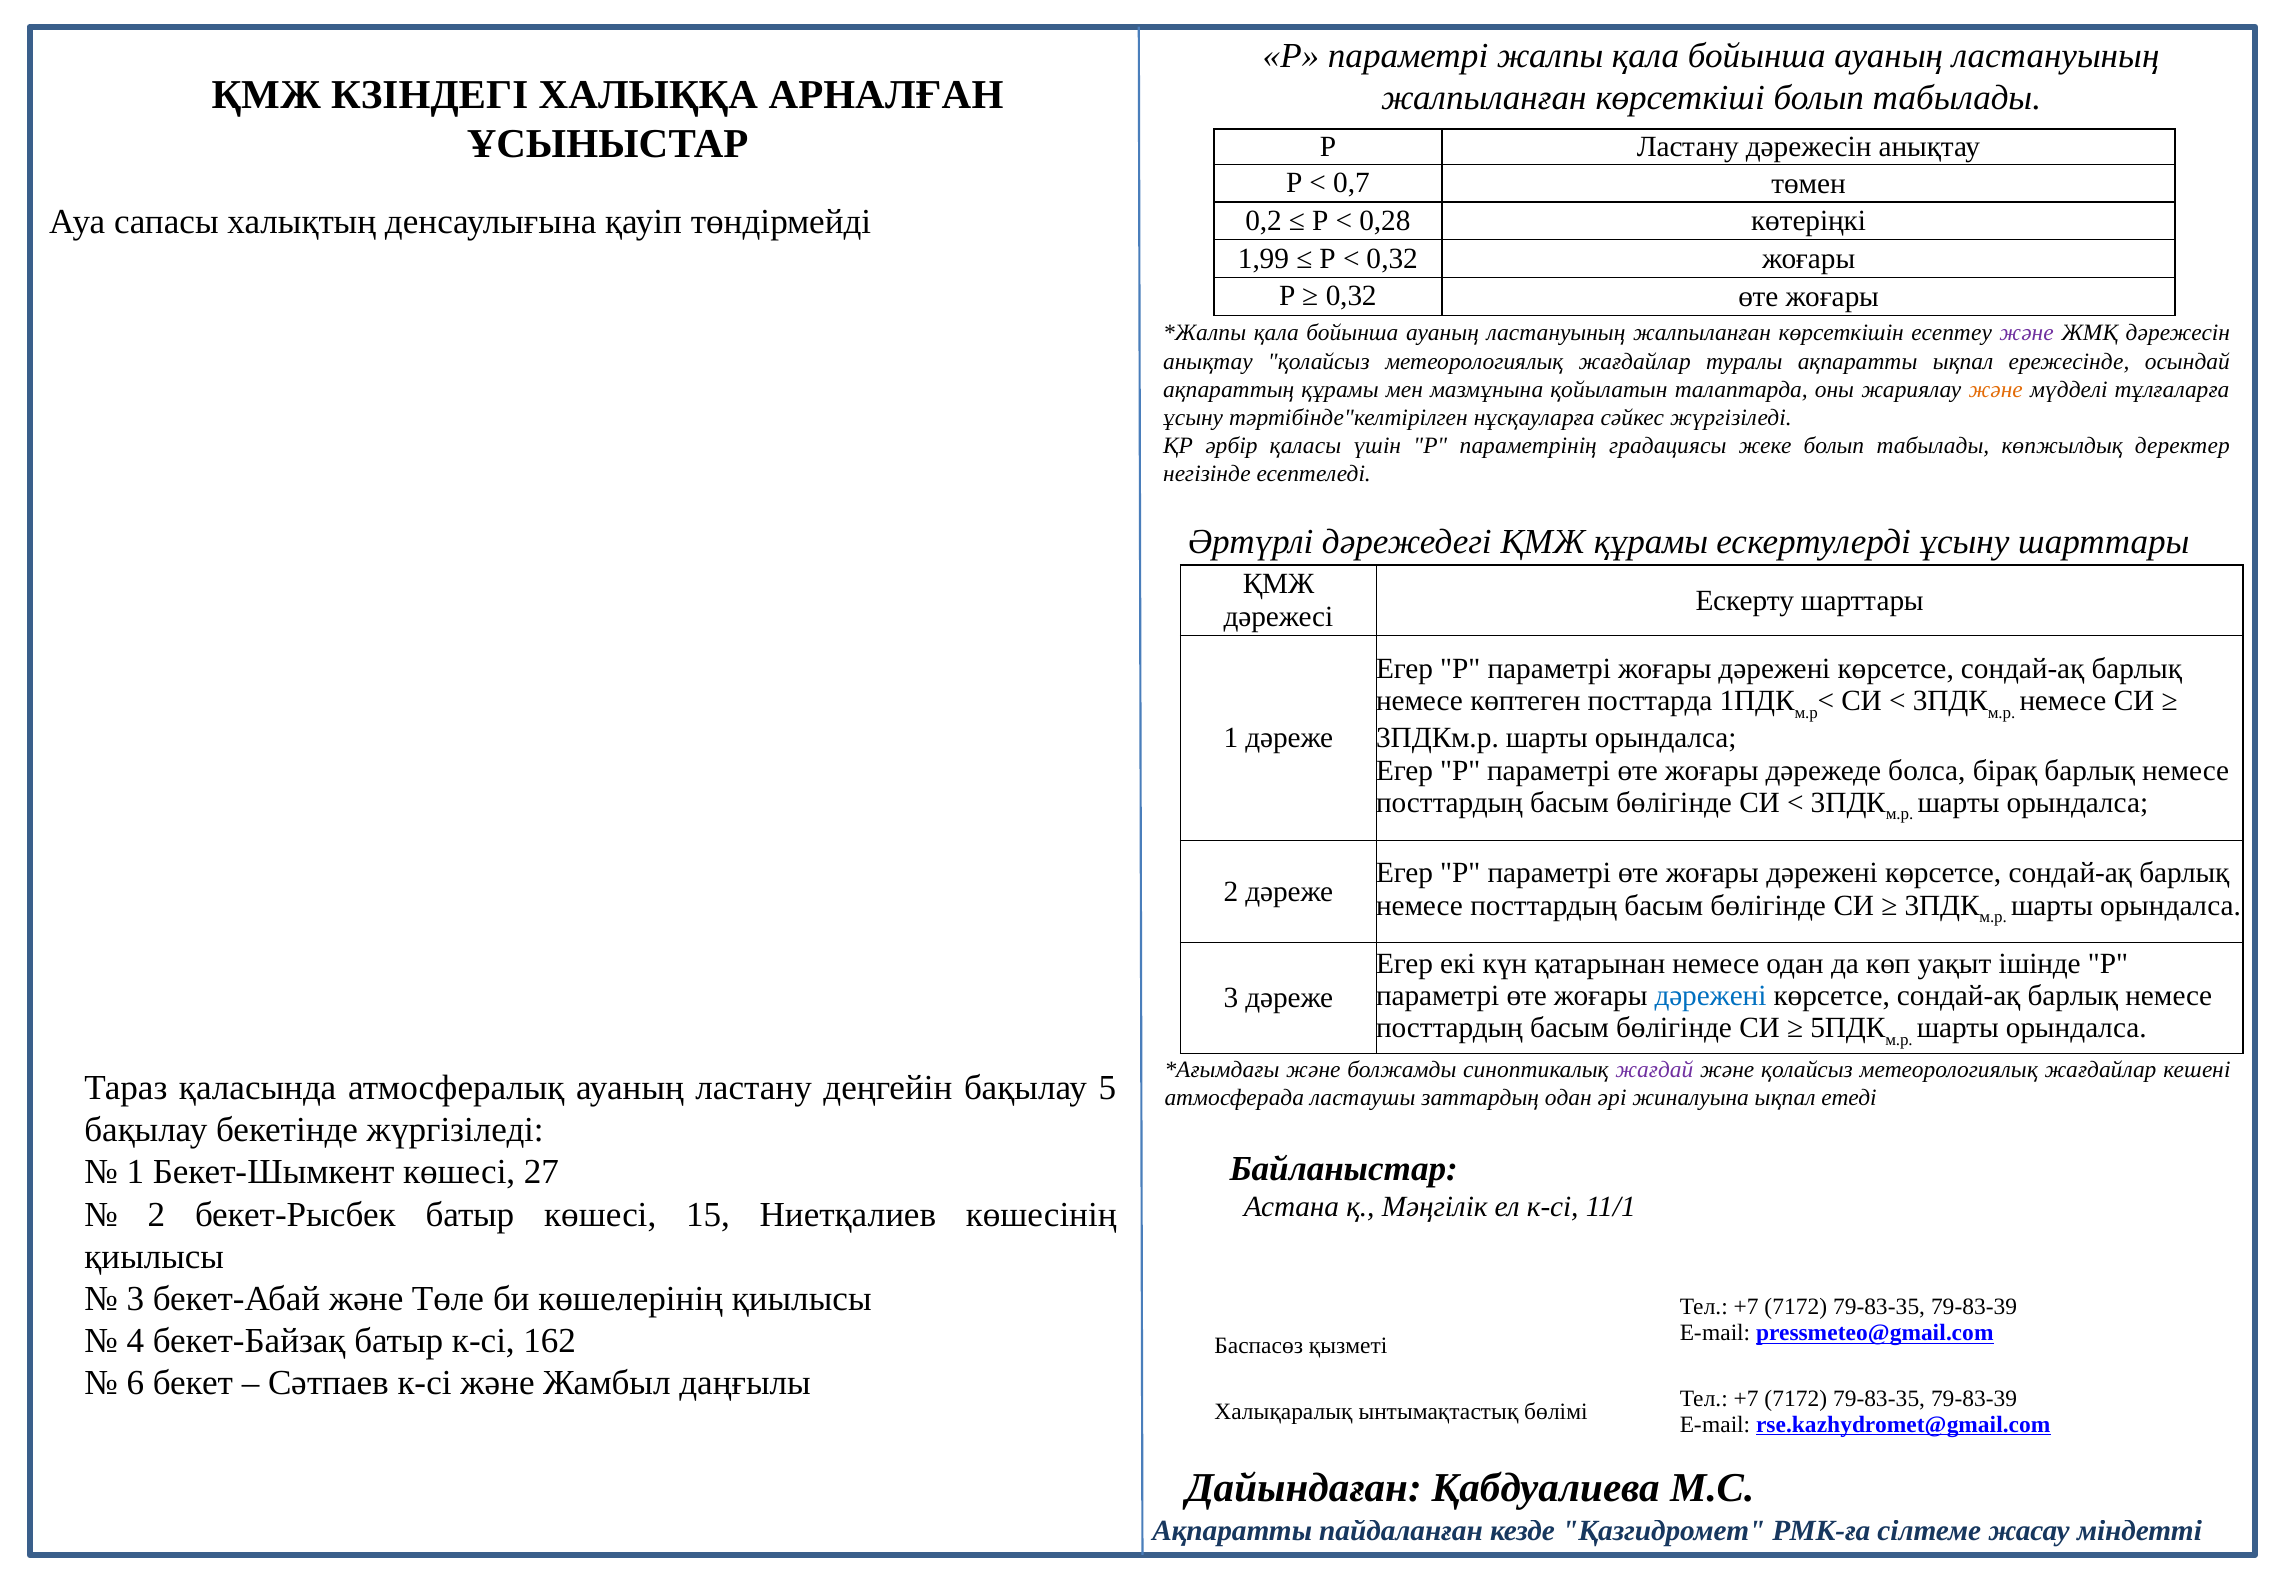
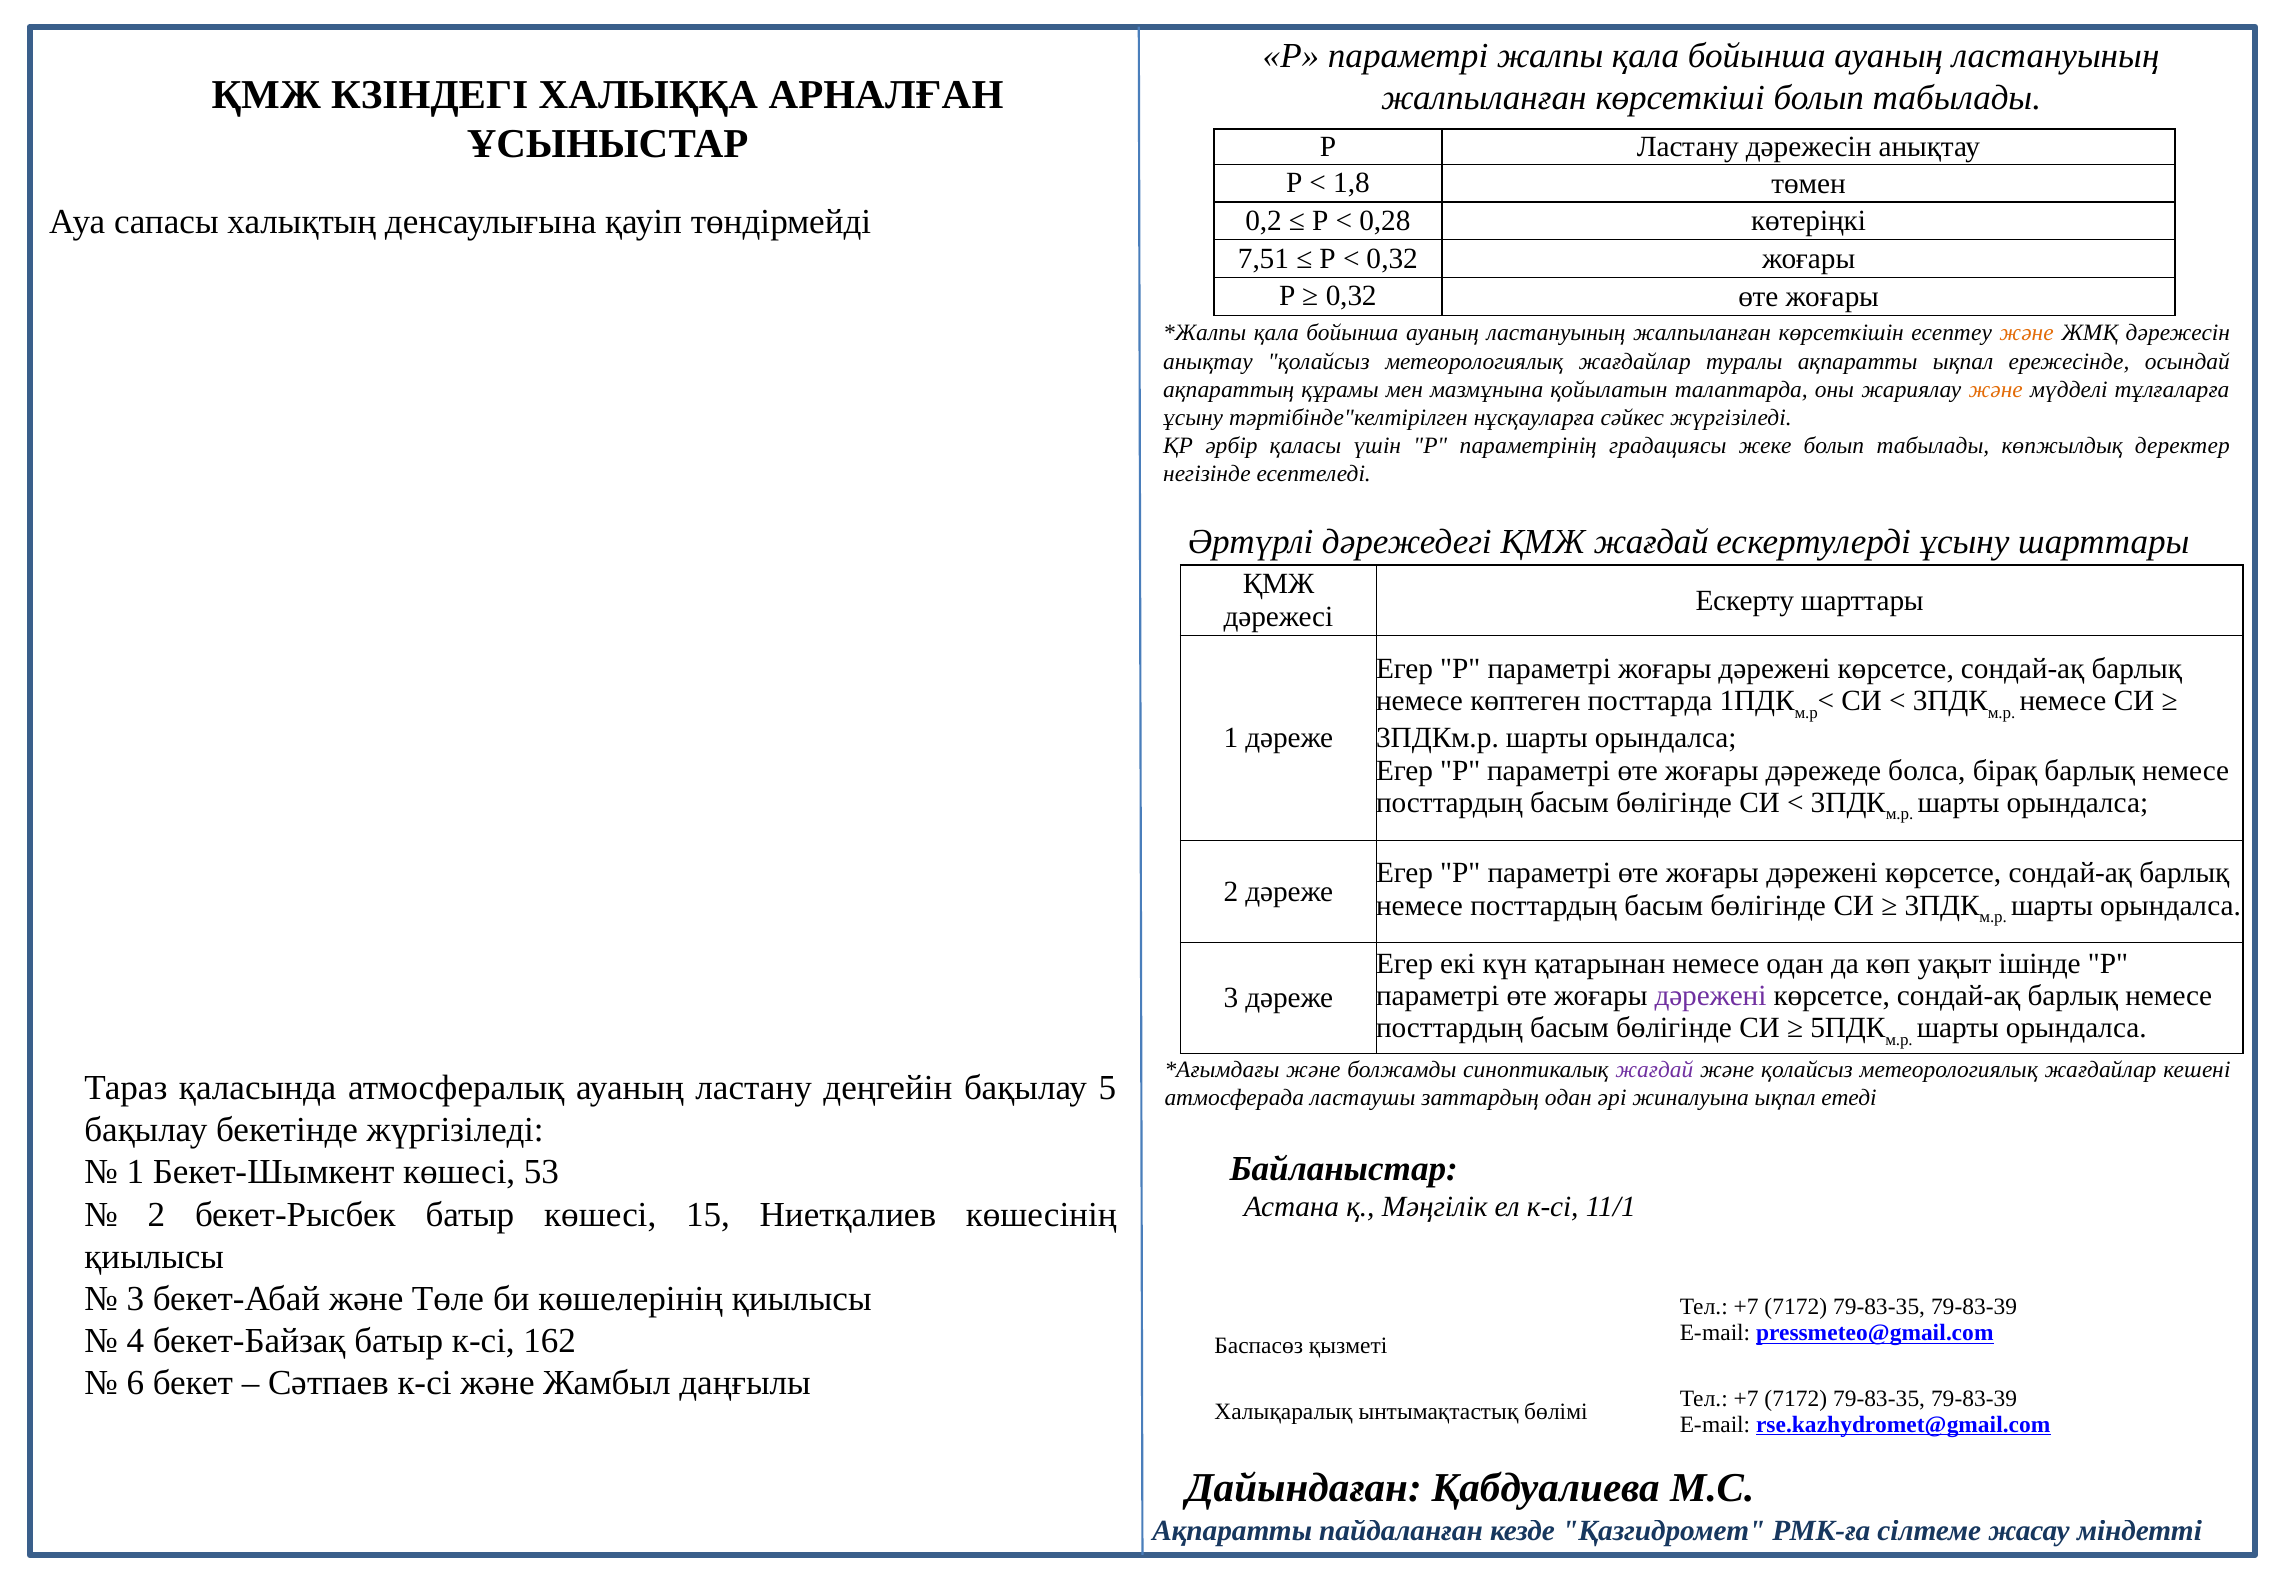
0,7: 0,7 -> 1,8
1,99: 1,99 -> 7,51
және at (2027, 333) colour: purple -> orange
ҚМЖ құрамы: құрамы -> жағдай
дәрежені at (1710, 996) colour: blue -> purple
27: 27 -> 53
